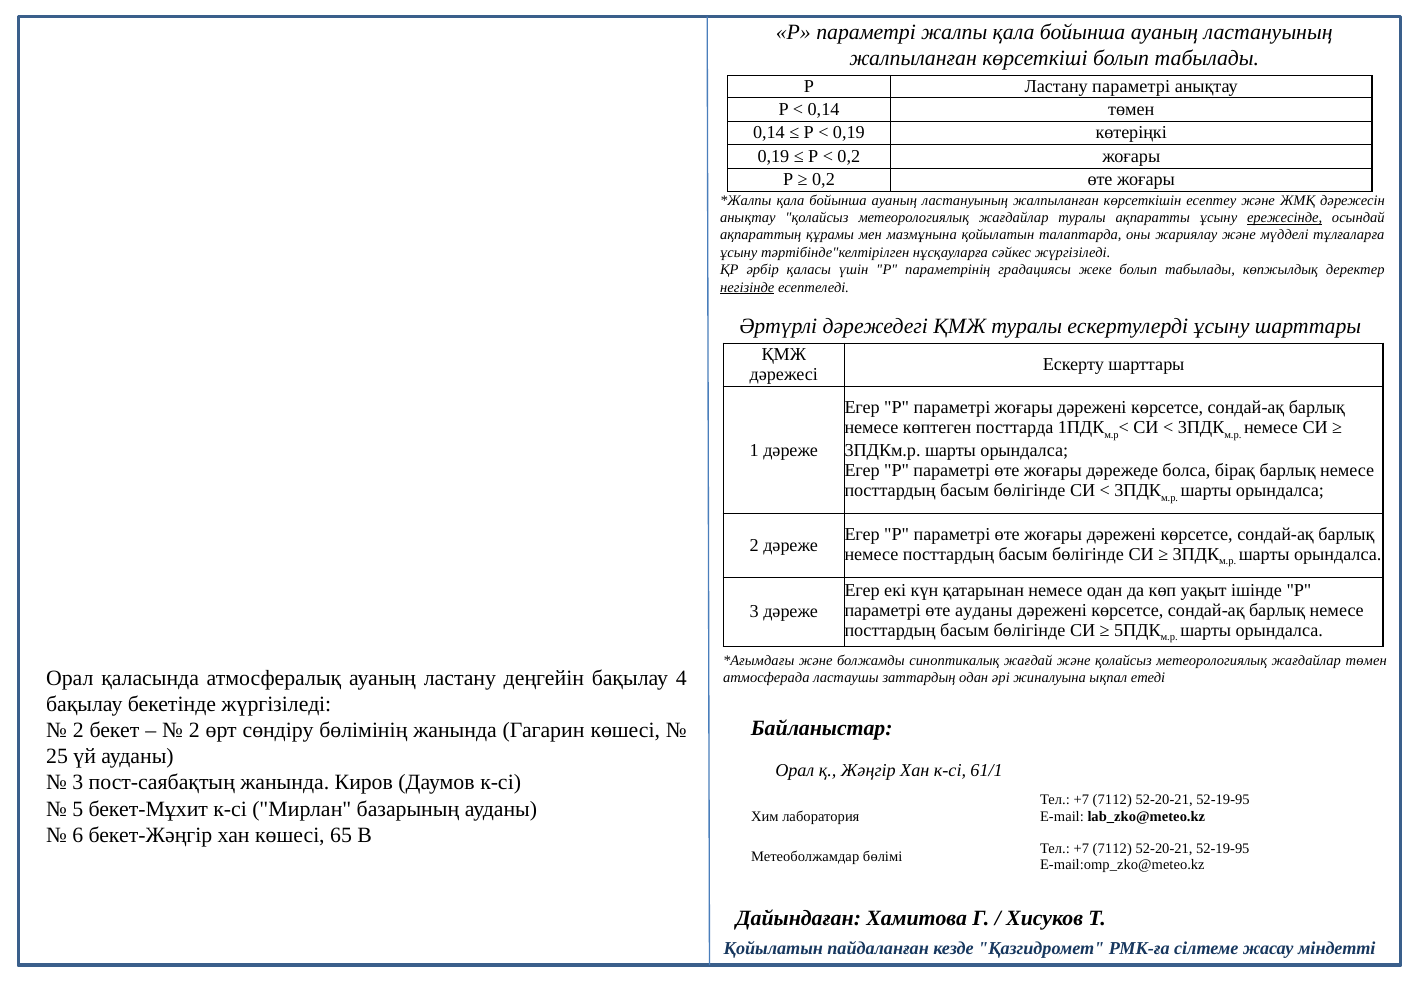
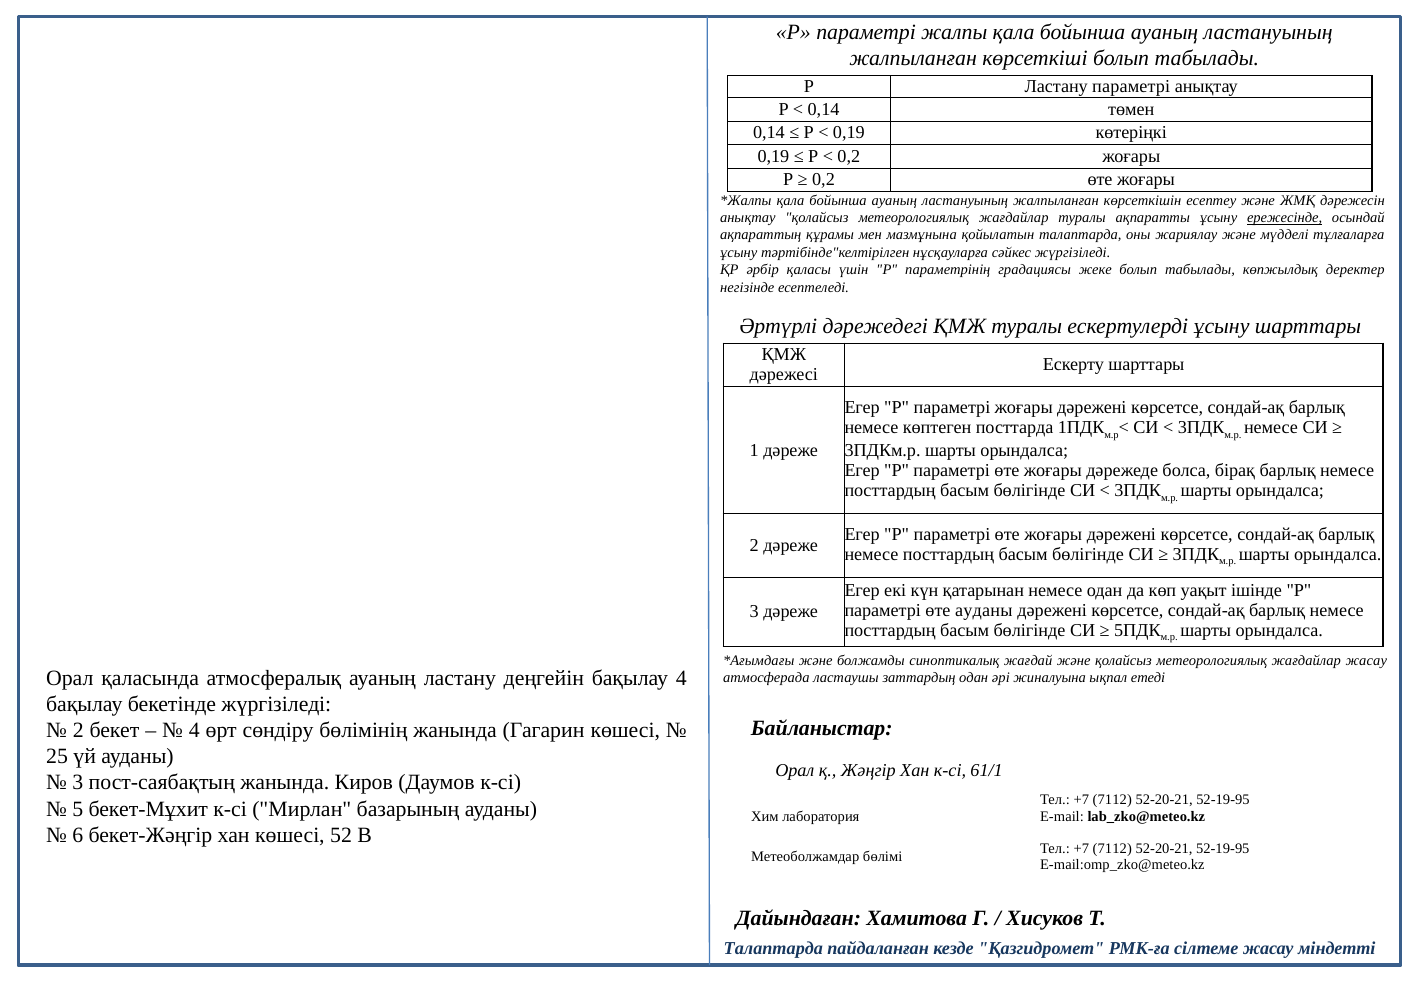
негізінде underline: present -> none
жағдайлар төмен: төмен -> жасау
2 at (194, 731): 2 -> 4
65: 65 -> 52
Қойылатын at (773, 949): Қойылатын -> Талаптарда
